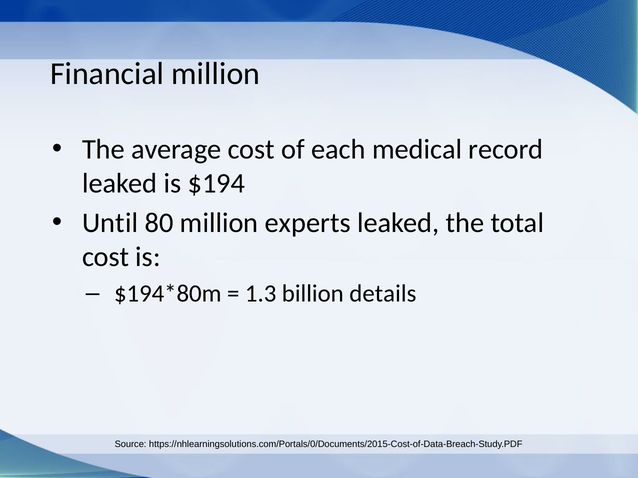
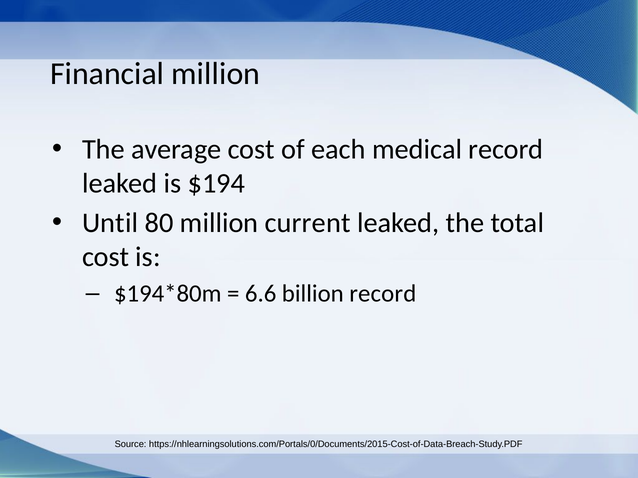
experts: experts -> current
1.3: 1.3 -> 6.6
billion details: details -> record
